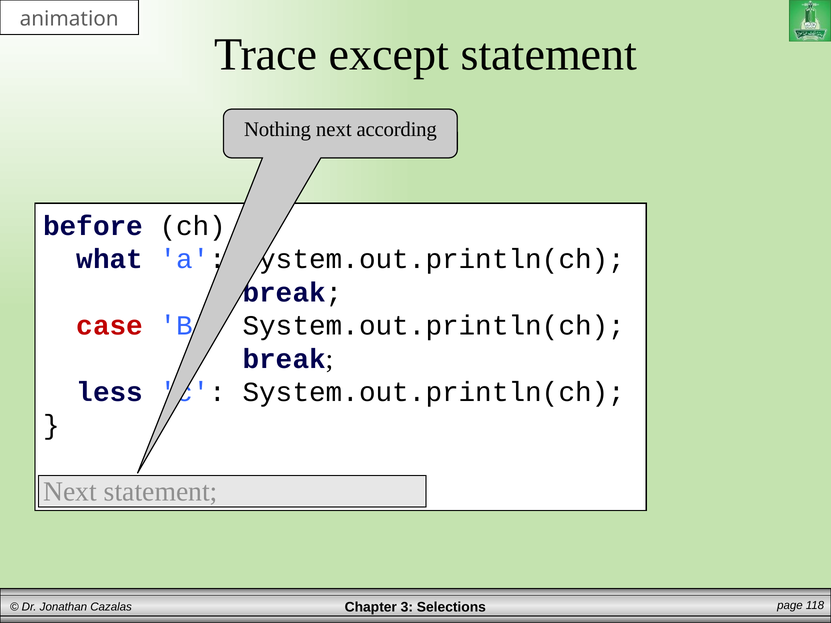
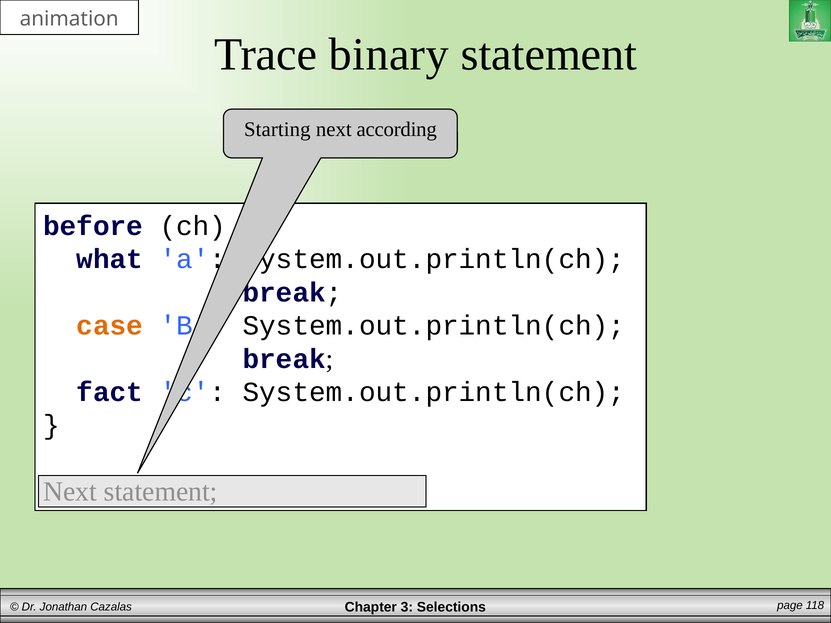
except: except -> binary
Nothing: Nothing -> Starting
case colour: red -> orange
less: less -> fact
